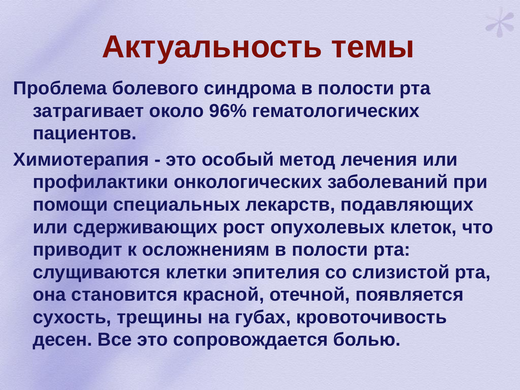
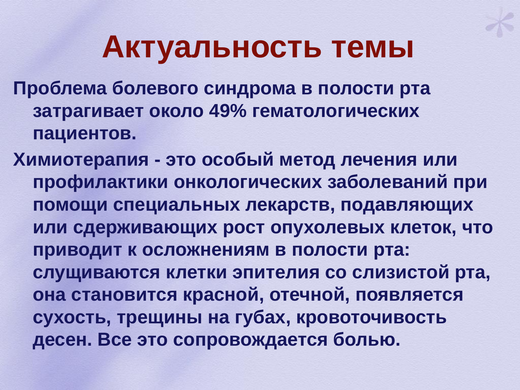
96%: 96% -> 49%
